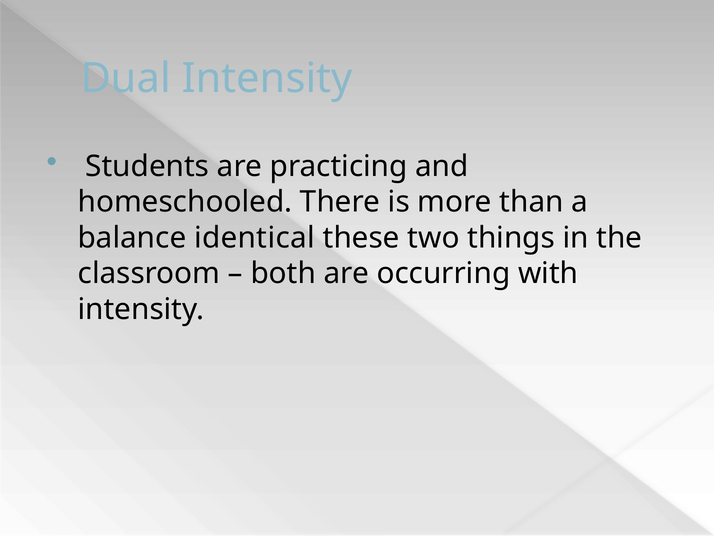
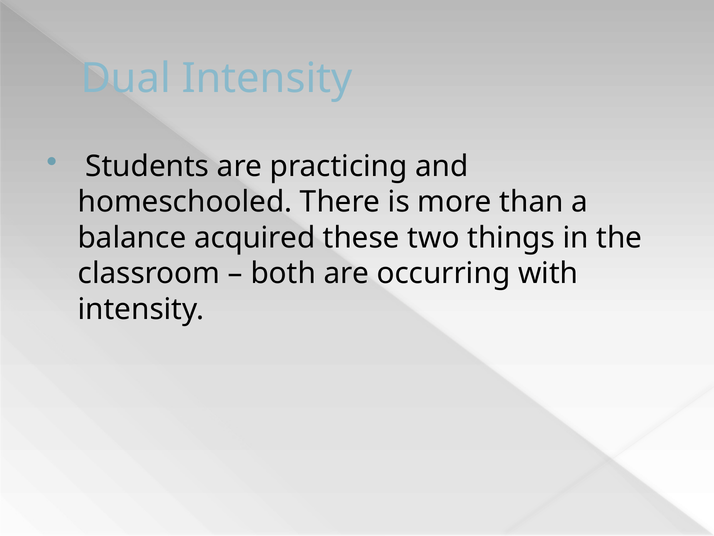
identical: identical -> acquired
